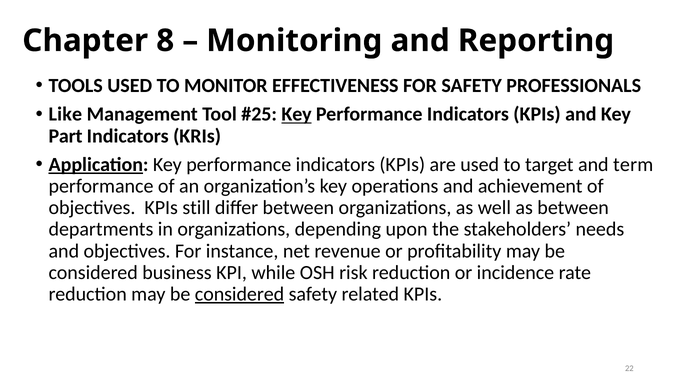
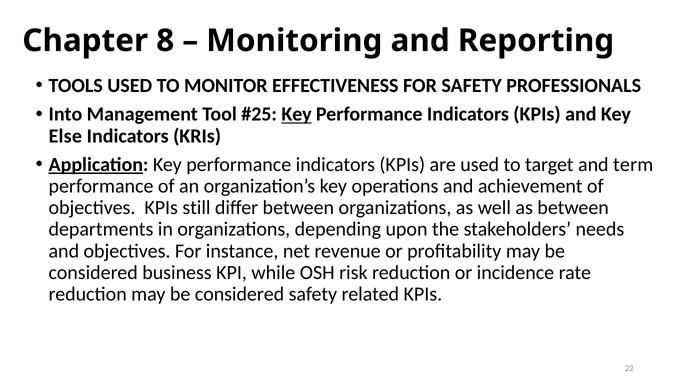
Like: Like -> Into
Part: Part -> Else
considered at (240, 294) underline: present -> none
